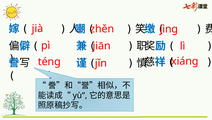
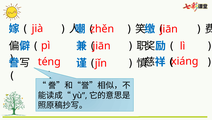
jìng at (169, 29): jìng -> jiān
